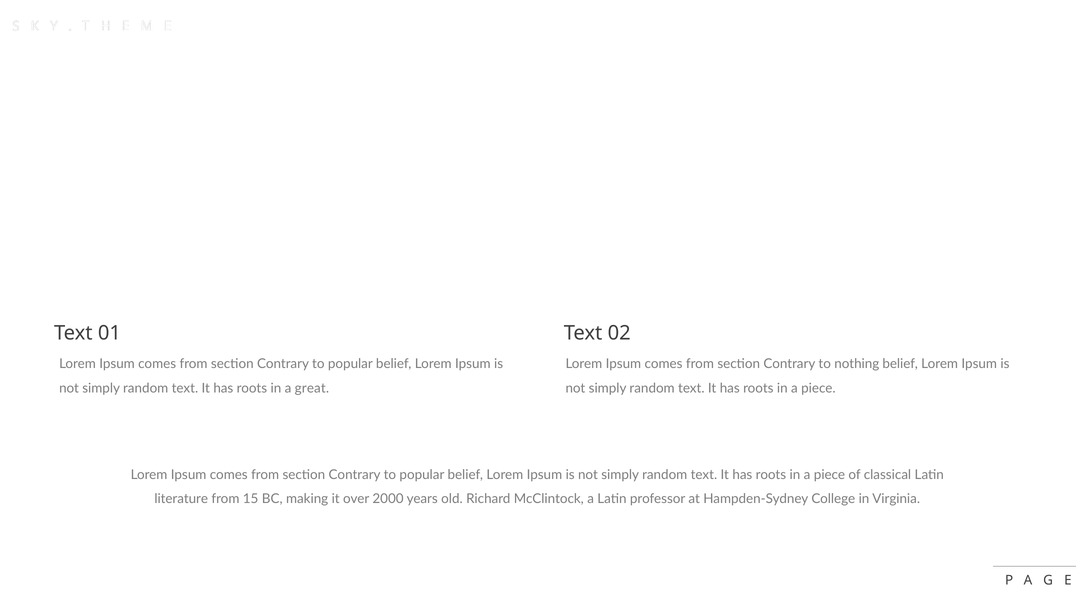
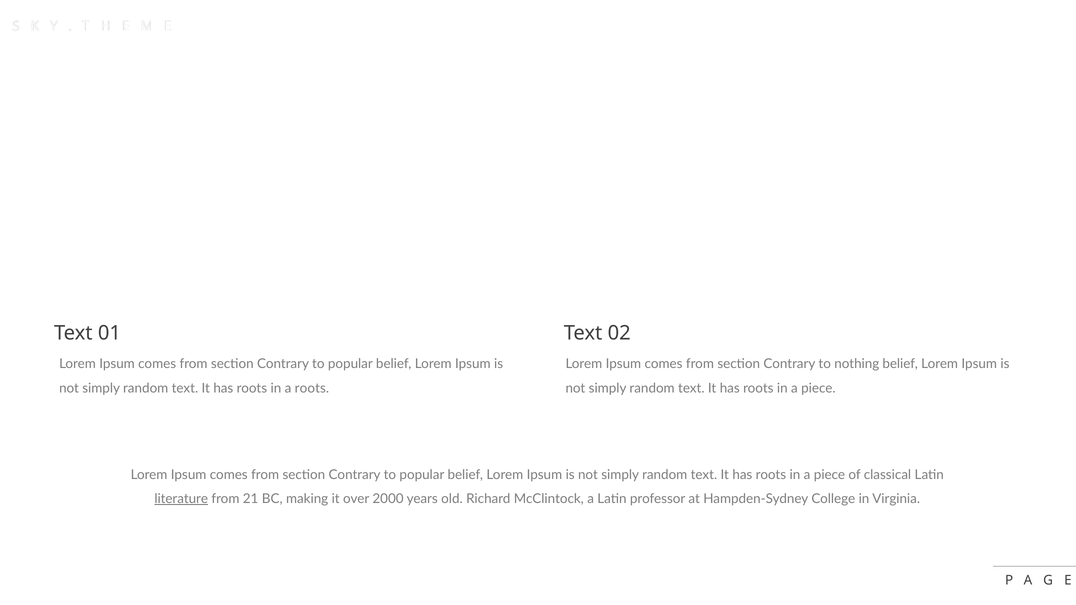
a great: great -> roots
literature underline: none -> present
15: 15 -> 21
